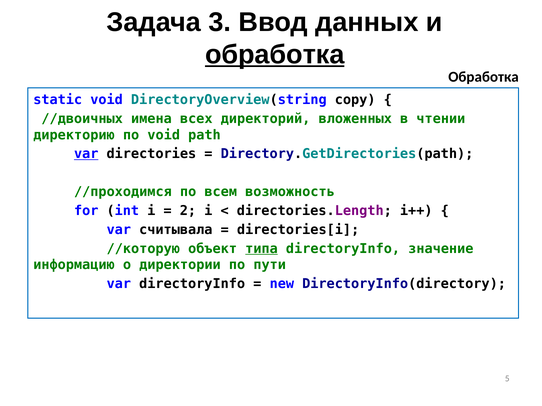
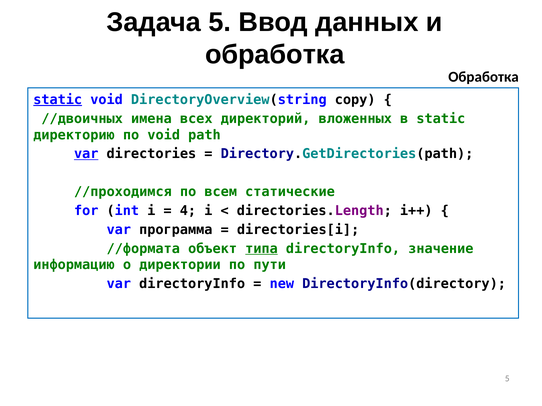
Задача 3: 3 -> 5
обработка at (275, 55) underline: present -> none
static at (58, 100) underline: none -> present
в чтении: чтении -> static
возможность: возможность -> статические
2: 2 -> 4
считывала: считывала -> программа
//которую: //которую -> //формата
